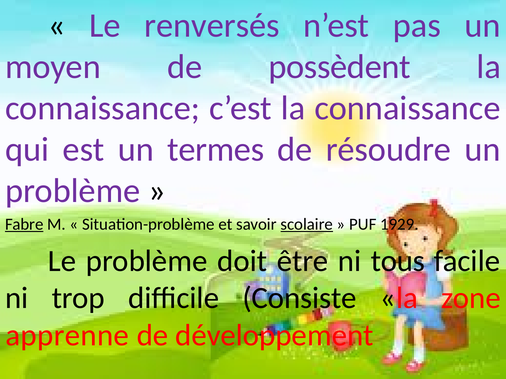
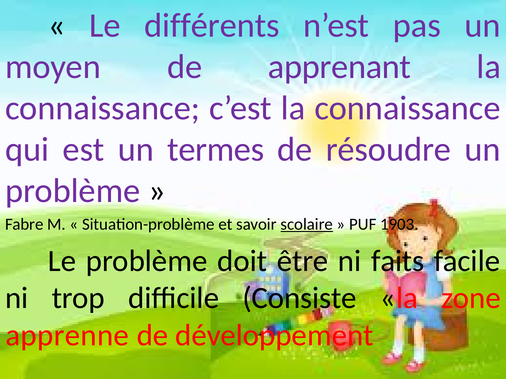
renversés: renversés -> différents
possèdent: possèdent -> apprenant
Fabre underline: present -> none
1929: 1929 -> 1903
tous: tous -> faits
